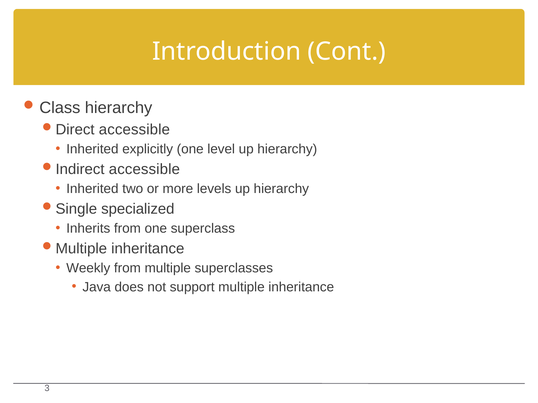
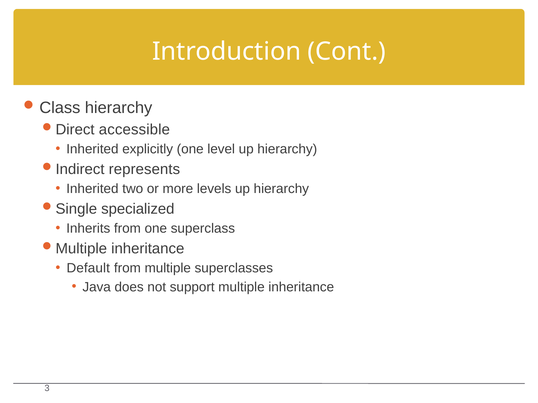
accessible at (144, 169): accessible -> represents
Weekly: Weekly -> Default
